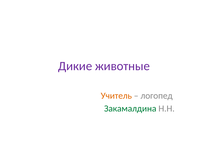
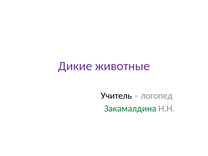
Учитель colour: orange -> black
